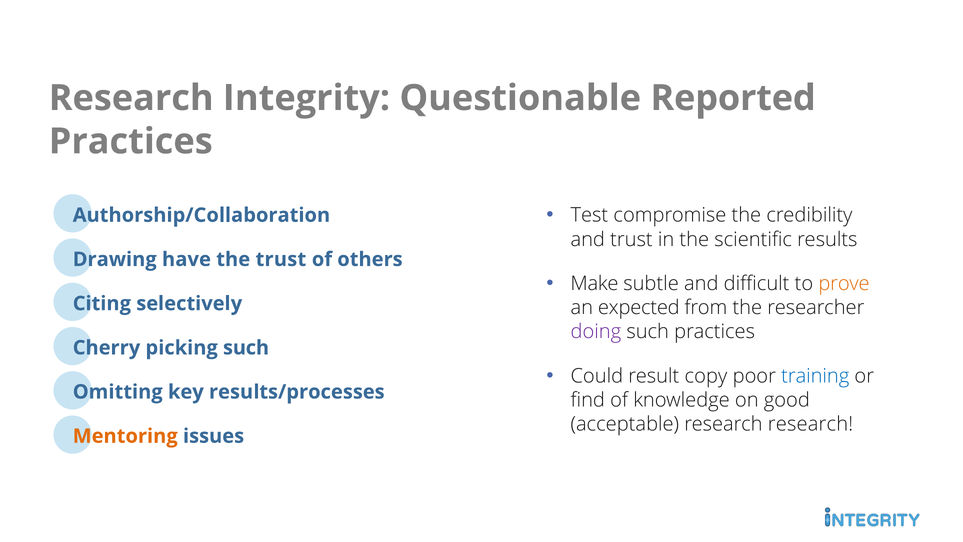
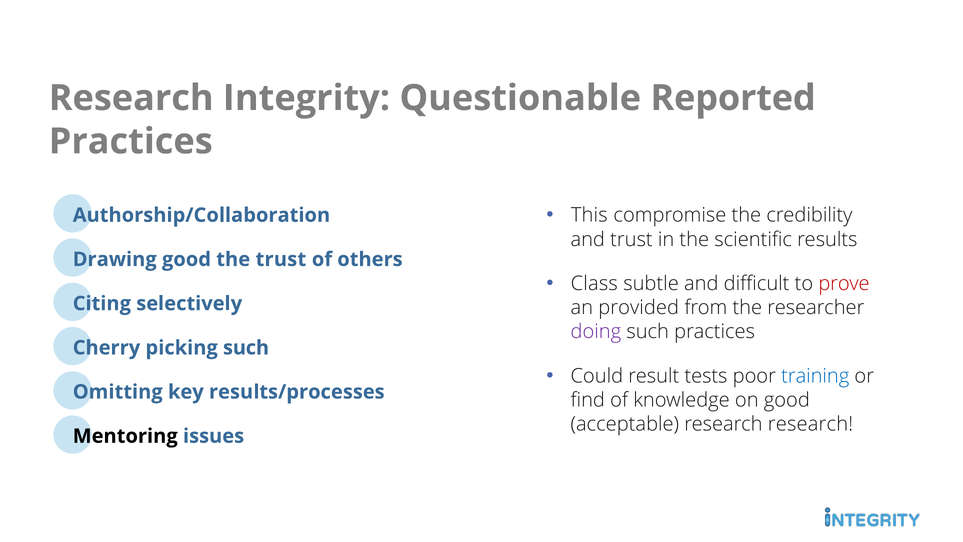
Test: Test -> This
Drawing have: have -> good
Make: Make -> Class
prove colour: orange -> red
expected: expected -> provided
copy: copy -> tests
Mentoring colour: orange -> black
